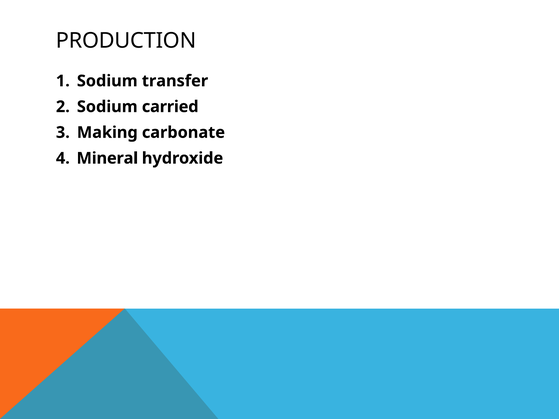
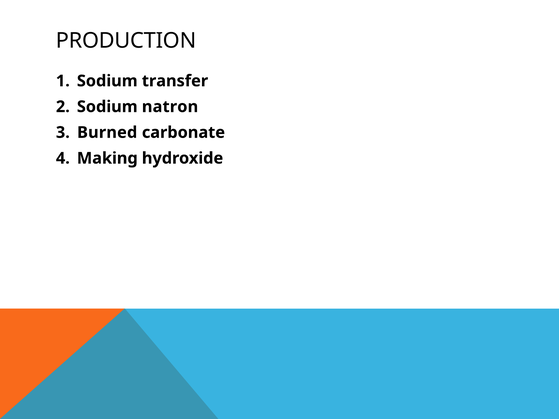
carried: carried -> natron
Making: Making -> Burned
Mineral: Mineral -> Making
